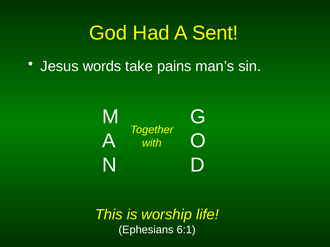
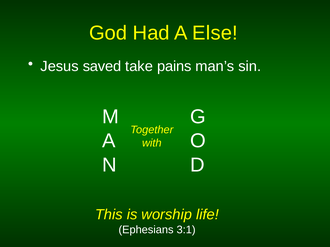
Sent: Sent -> Else
words: words -> saved
6:1: 6:1 -> 3:1
